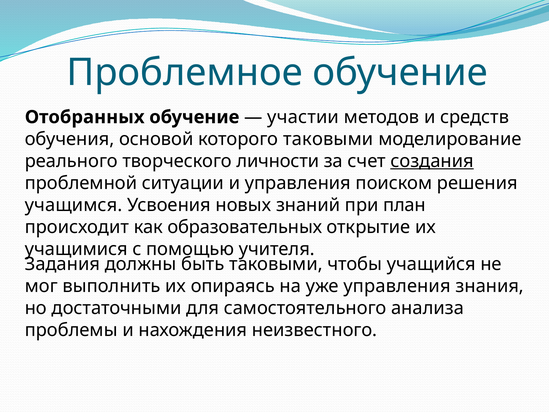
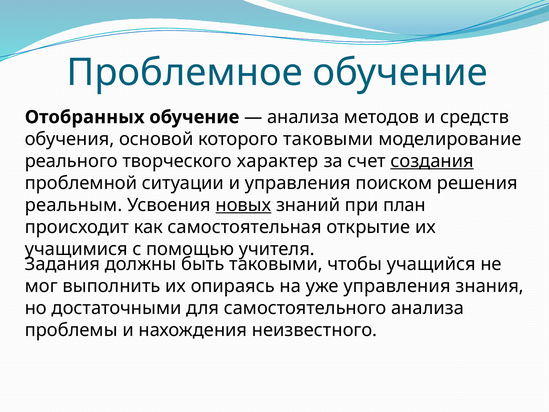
участии at (303, 117): участии -> анализа
личности: личности -> характер
учащимся: учащимся -> реальным
новых underline: none -> present
образовательных: образовательных -> самостоятельная
